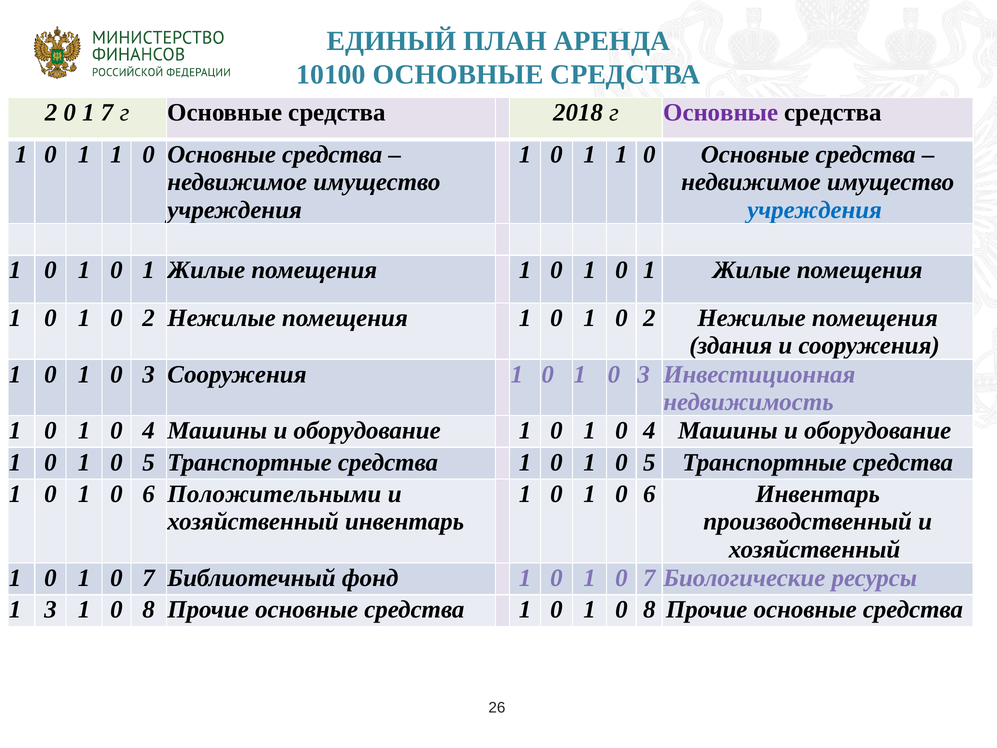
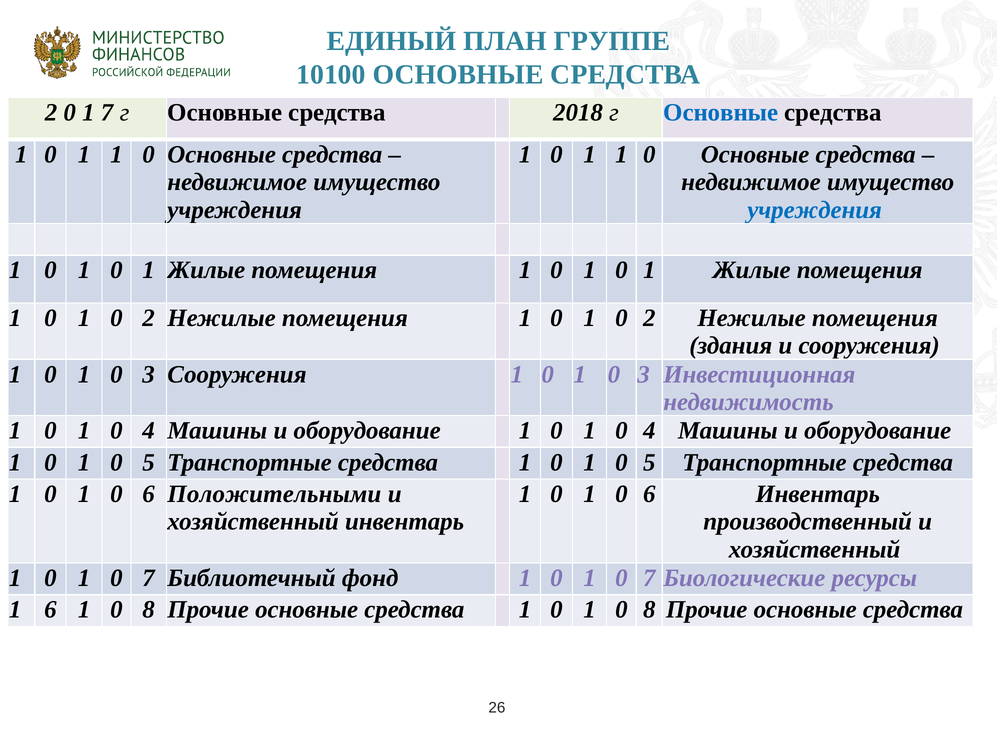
АРЕНДА: АРЕНДА -> ГРУППЕ
Основные at (721, 113) colour: purple -> blue
1 3: 3 -> 6
